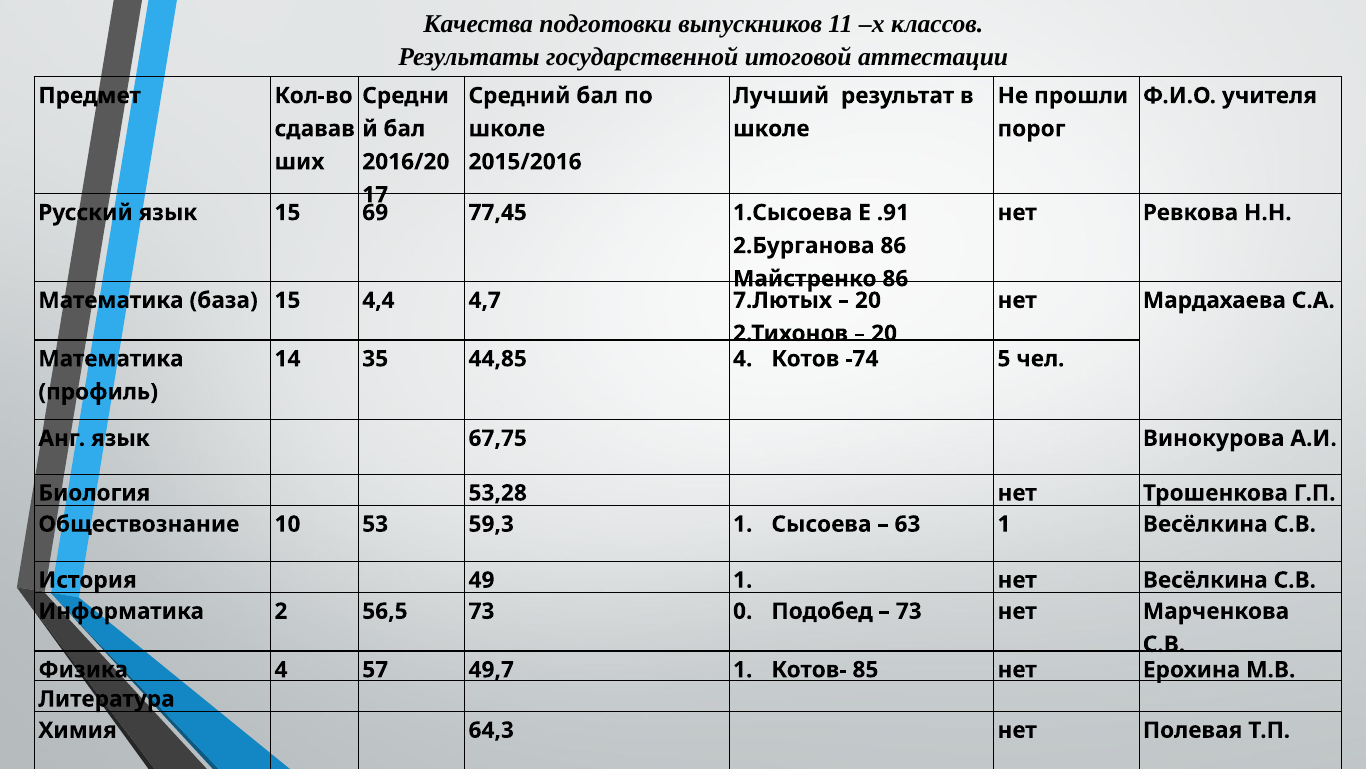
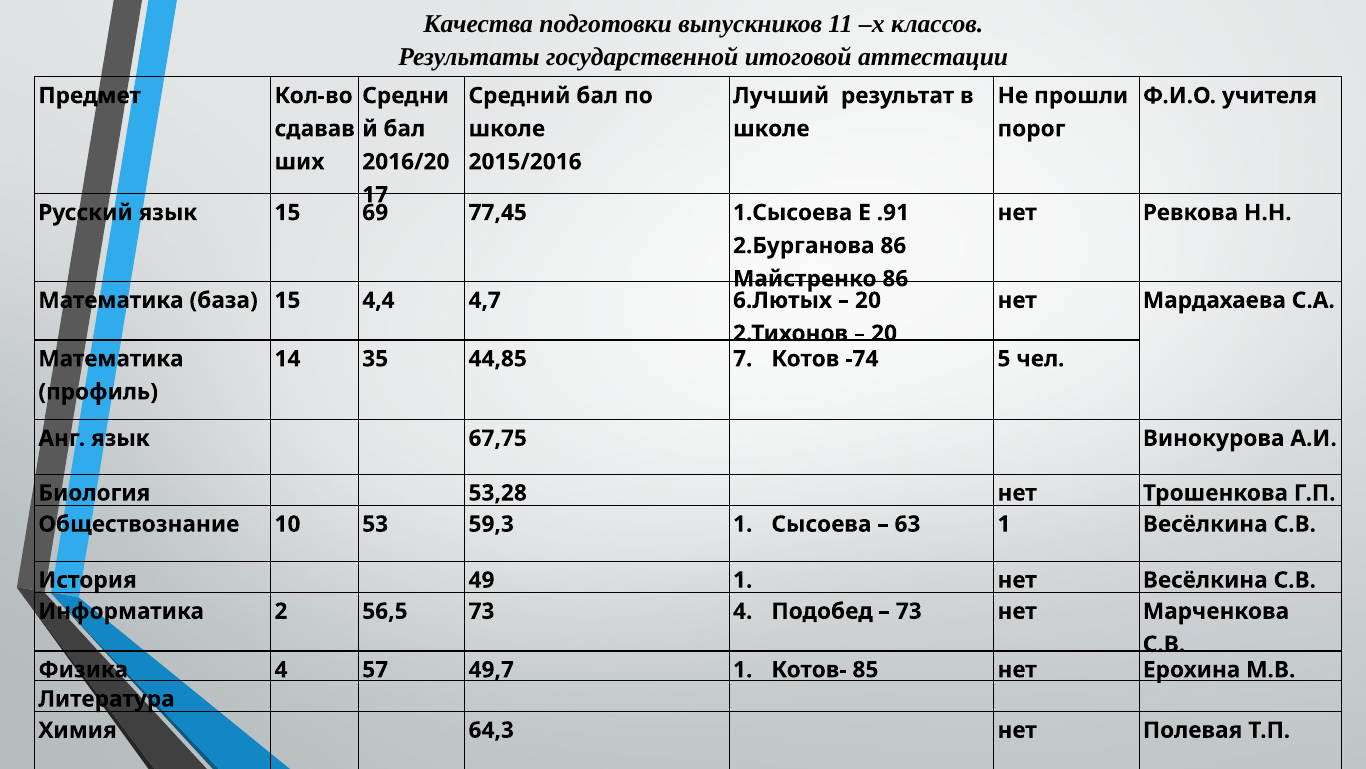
7.Лютых: 7.Лютых -> 6.Лютых
44,85 4: 4 -> 7
73 0: 0 -> 4
